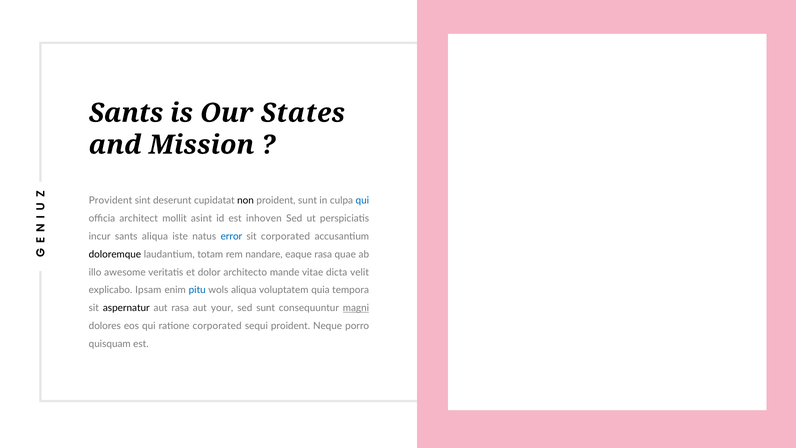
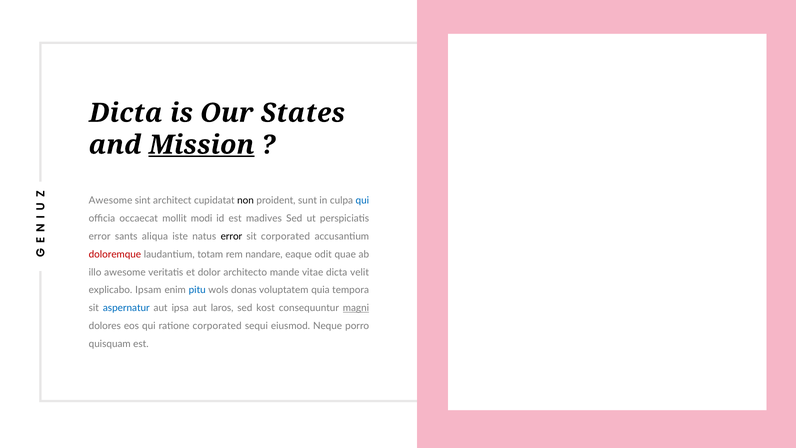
Sants at (126, 113): Sants -> Dicta
Mission underline: none -> present
Provident at (111, 200): Provident -> Awesome
deserunt: deserunt -> architect
architect: architect -> occaecat
asint: asint -> modi
inhoven: inhoven -> madives
incur at (100, 236): incur -> error
error at (231, 236) colour: blue -> black
doloremque colour: black -> red
eaque rasa: rasa -> odit
wols aliqua: aliqua -> donas
aspernatur colour: black -> blue
aut rasa: rasa -> ipsa
your: your -> laros
sed sunt: sunt -> kost
sequi proident: proident -> eiusmod
